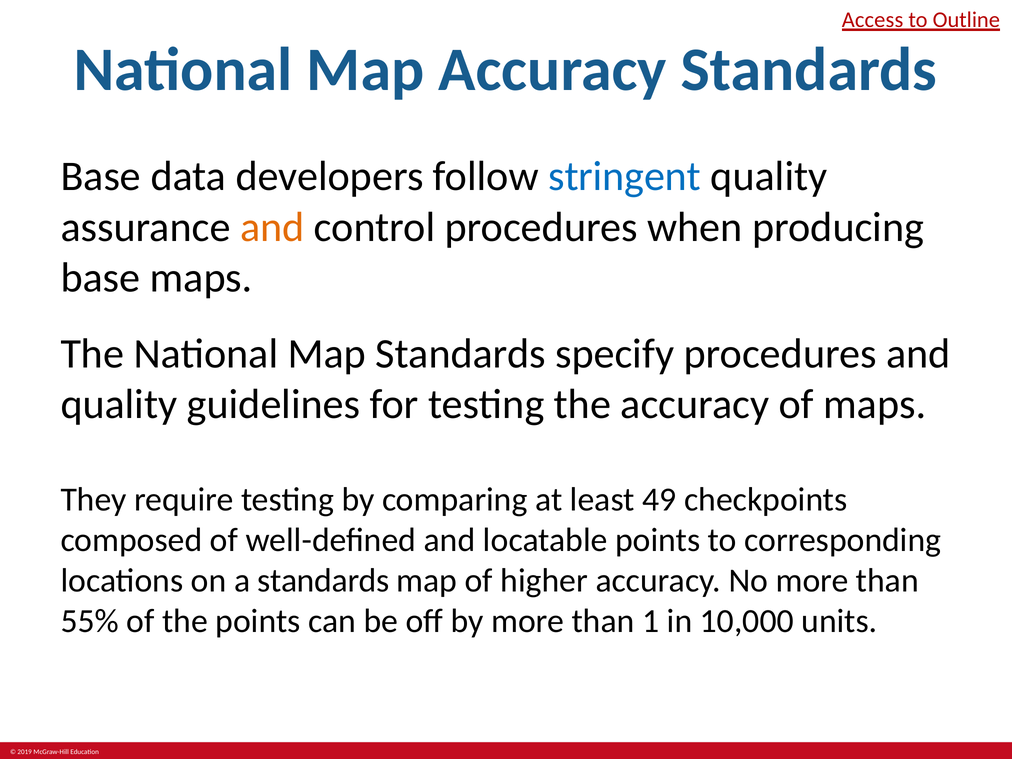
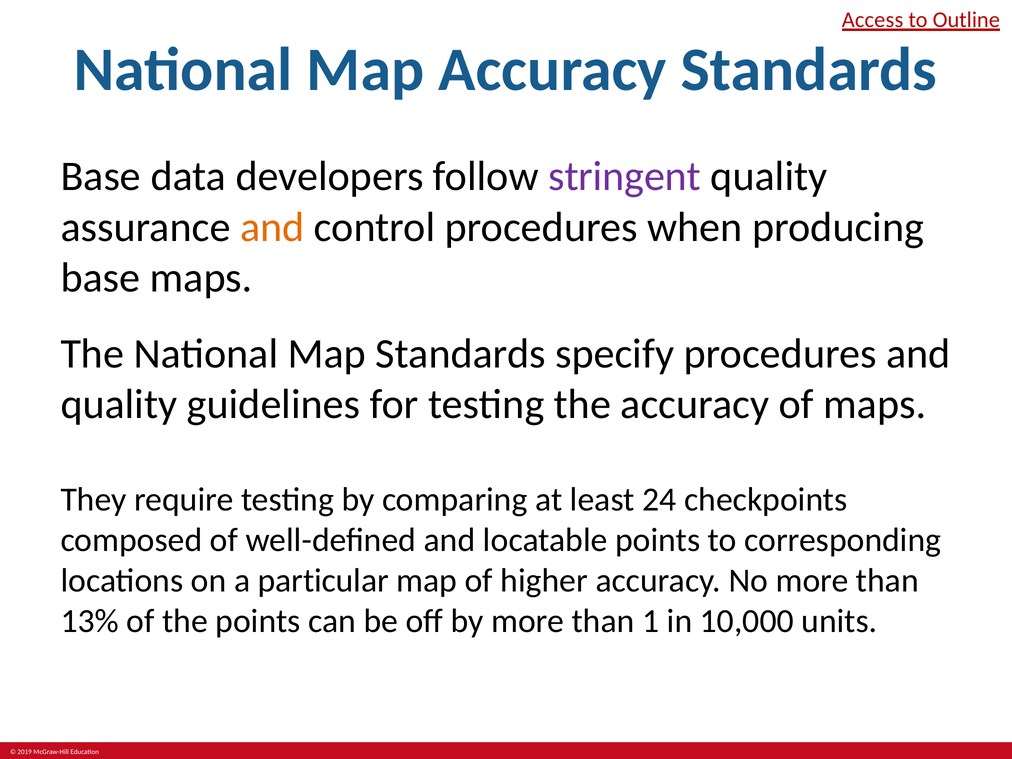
stringent colour: blue -> purple
49: 49 -> 24
a standards: standards -> particular
55%: 55% -> 13%
